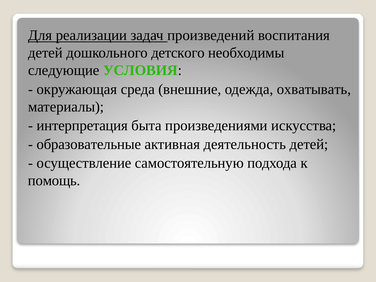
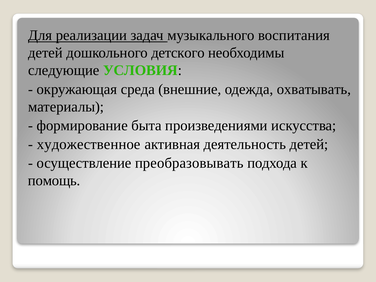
произведений: произведений -> музыкального
интерпретация: интерпретация -> формирование
образовательные: образовательные -> художественное
самостоятельную: самостоятельную -> преобразовывать
